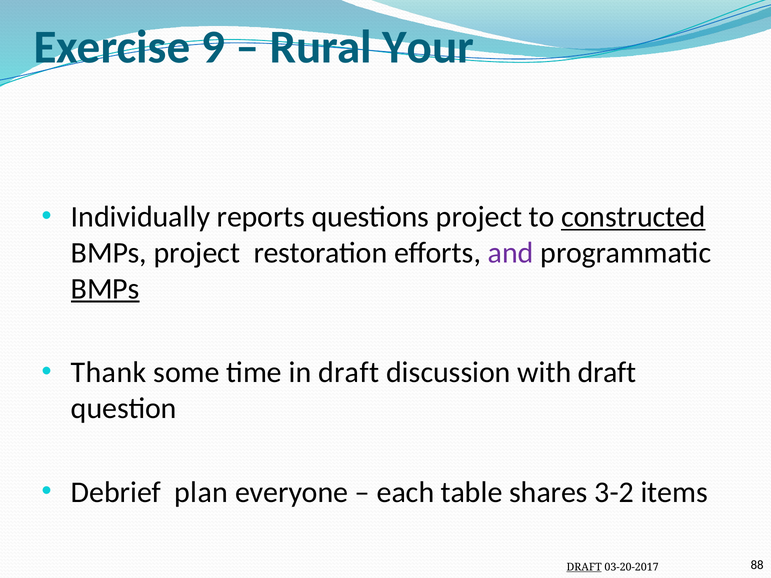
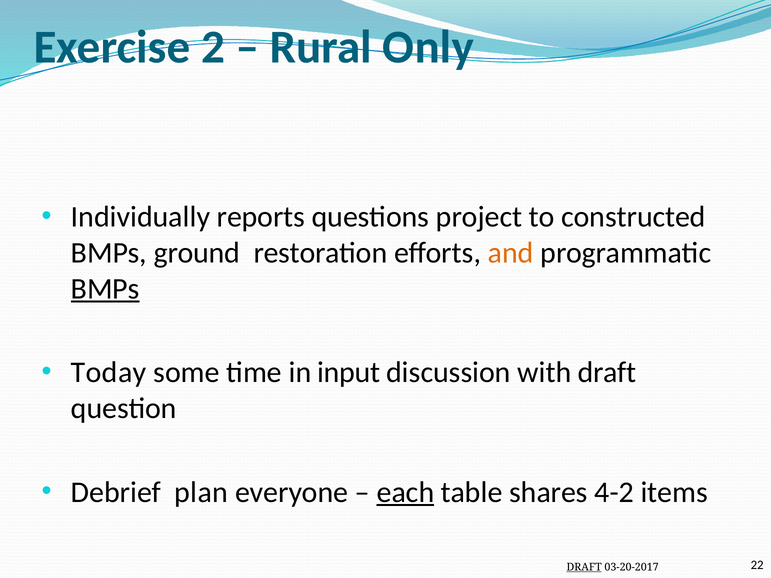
9: 9 -> 2
Your: Your -> Only
constructed underline: present -> none
BMPs project: project -> ground
and colour: purple -> orange
Thank: Thank -> Today
in draft: draft -> input
each underline: none -> present
3-2: 3-2 -> 4-2
88: 88 -> 22
